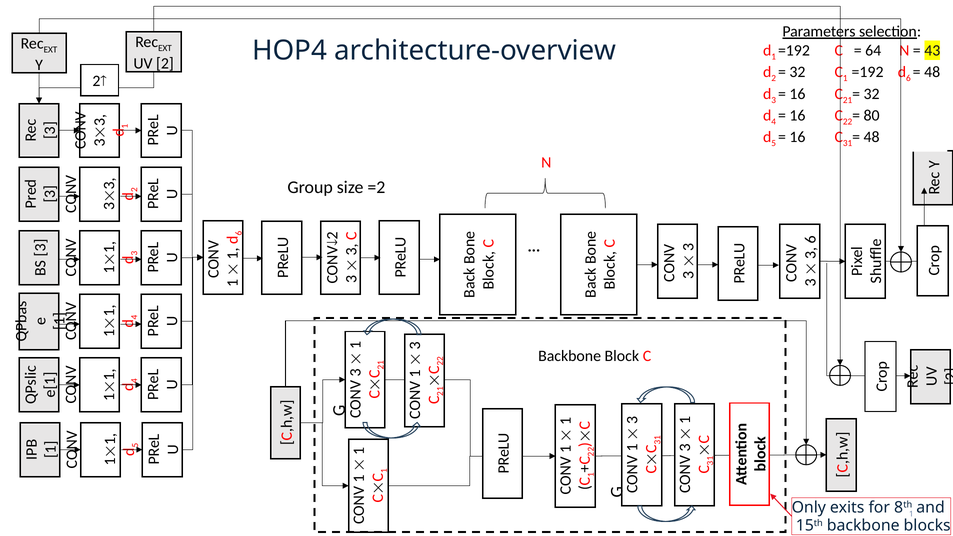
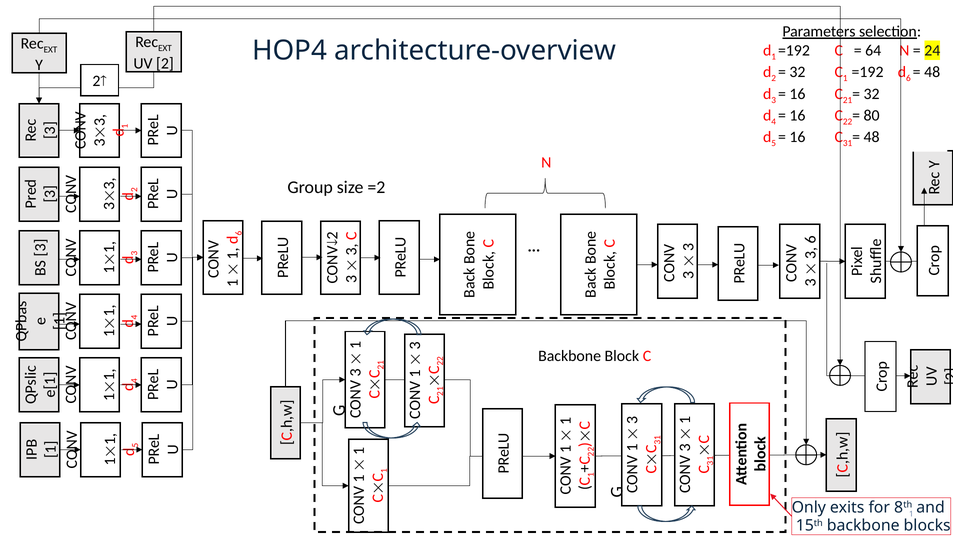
43: 43 -> 24
